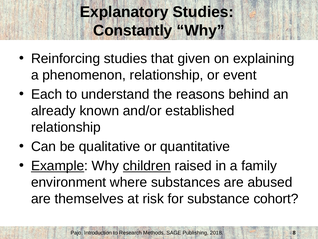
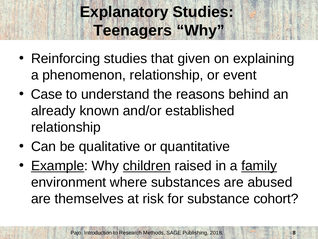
Constantly: Constantly -> Teenagers
Each: Each -> Case
family underline: none -> present
